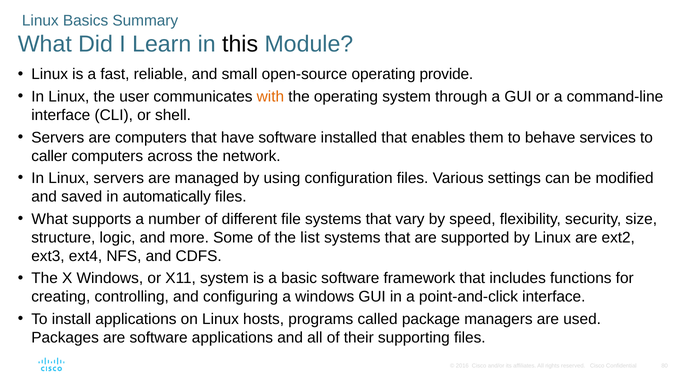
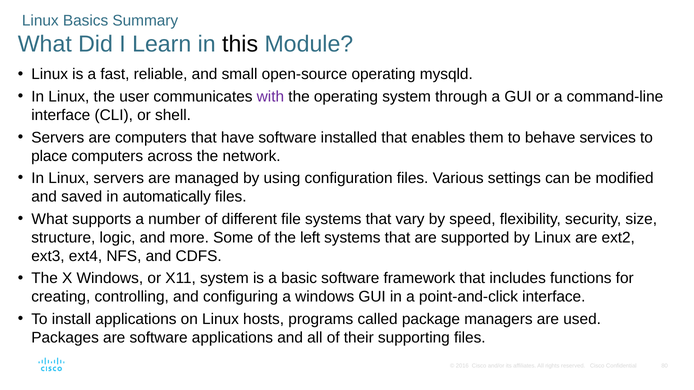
provide: provide -> mysqld
with colour: orange -> purple
caller: caller -> place
list: list -> left
